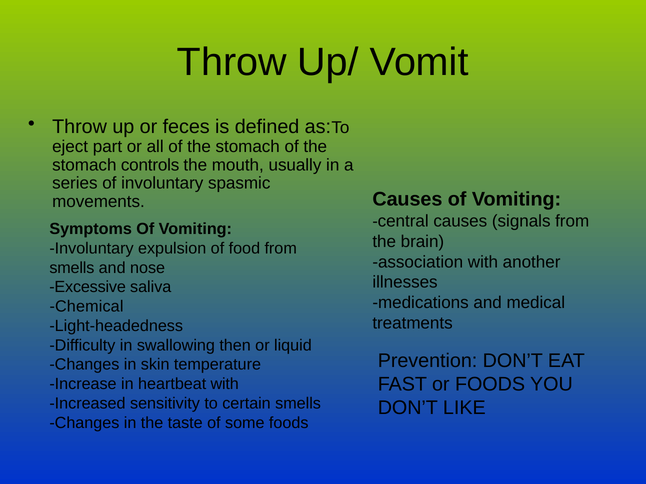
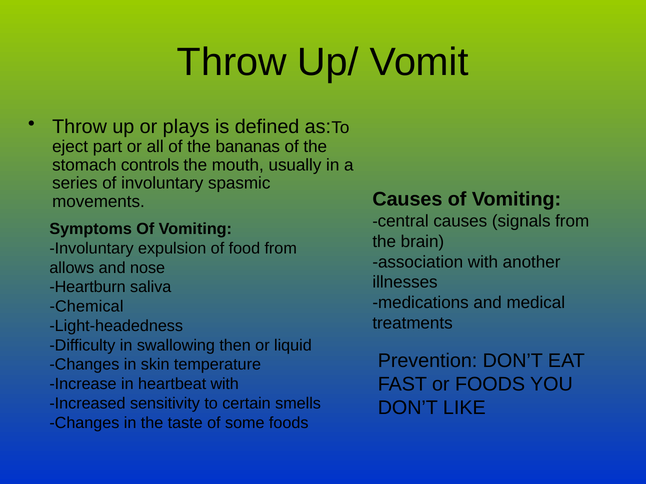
feces: feces -> plays
all of the stomach: stomach -> bananas
smells at (72, 268): smells -> allows
Excessive: Excessive -> Heartburn
